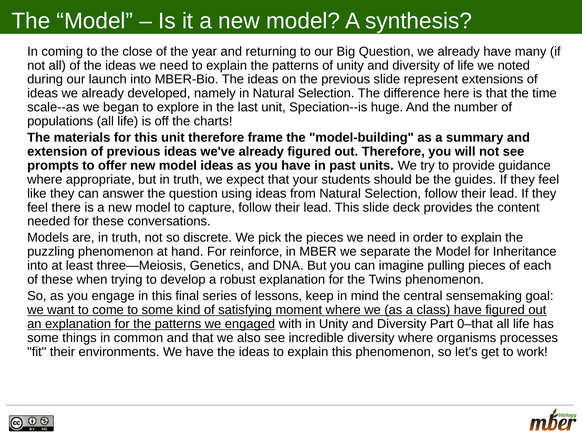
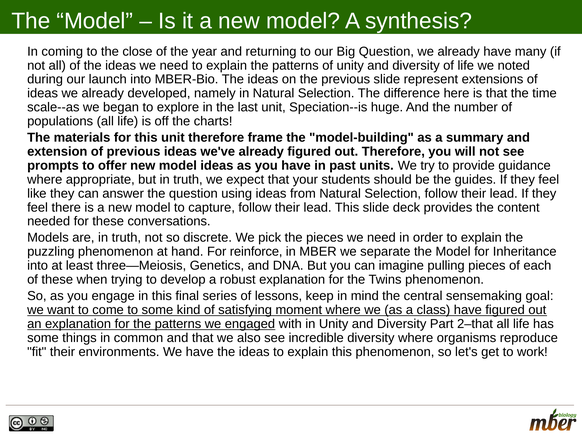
0–that: 0–that -> 2–that
processes: processes -> reproduce
